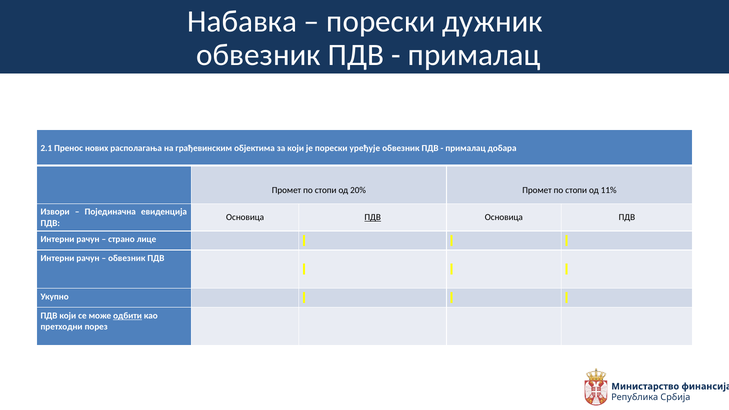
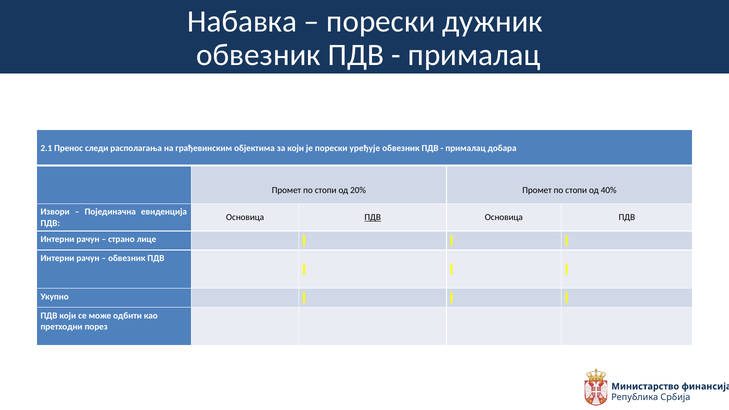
нових: нових -> следи
11%: 11% -> 40%
одбити underline: present -> none
